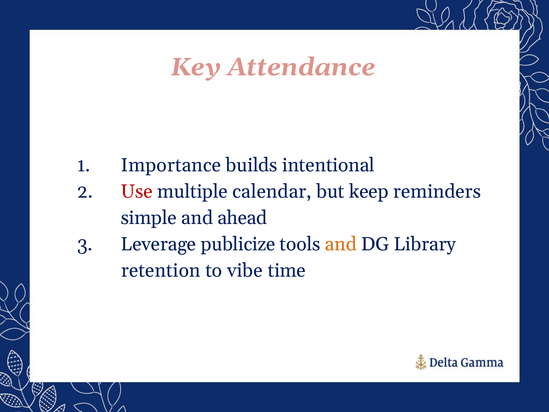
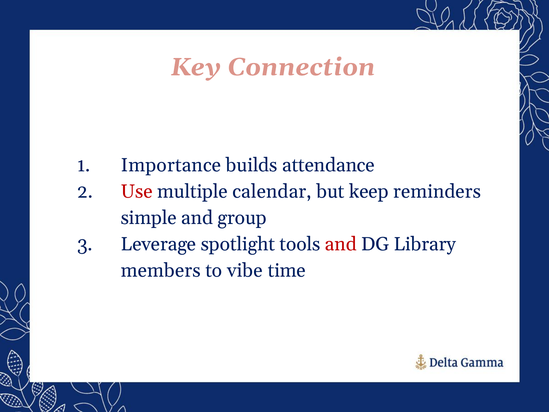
Attendance: Attendance -> Connection
intentional: intentional -> attendance
ahead: ahead -> group
publicize: publicize -> spotlight
and at (341, 244) colour: orange -> red
retention: retention -> members
